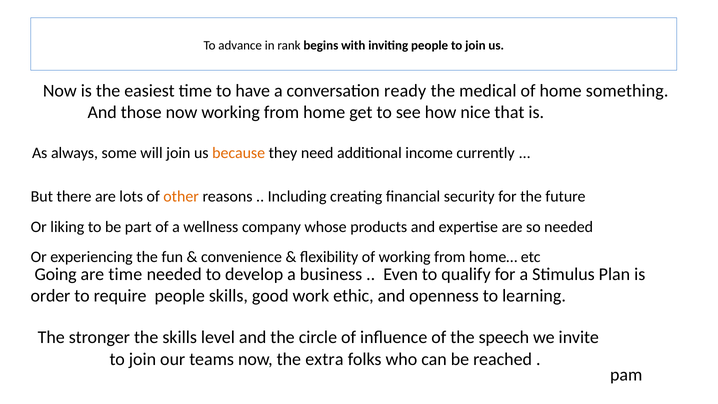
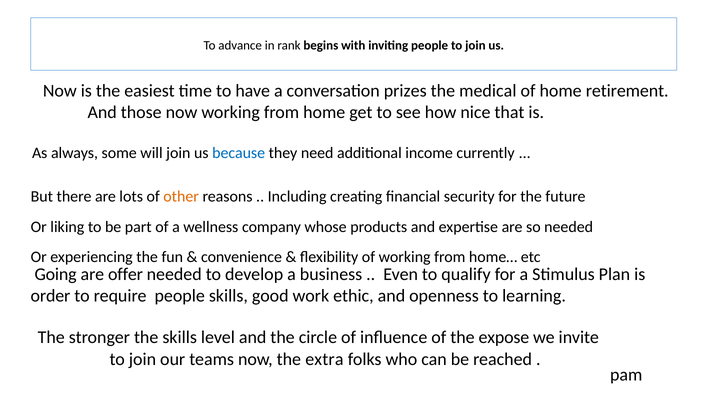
ready: ready -> prizes
something: something -> retirement
because colour: orange -> blue
are time: time -> offer
speech: speech -> expose
